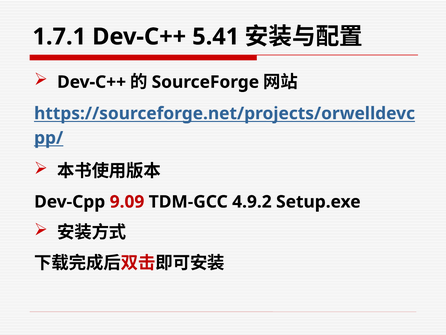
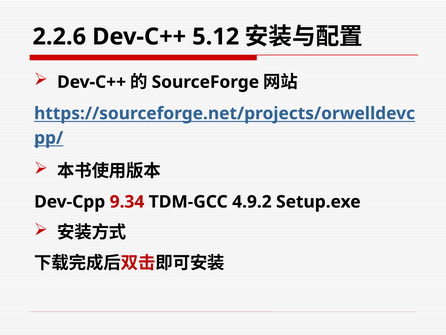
1.7.1: 1.7.1 -> 2.2.6
5.41: 5.41 -> 5.12
9.09: 9.09 -> 9.34
